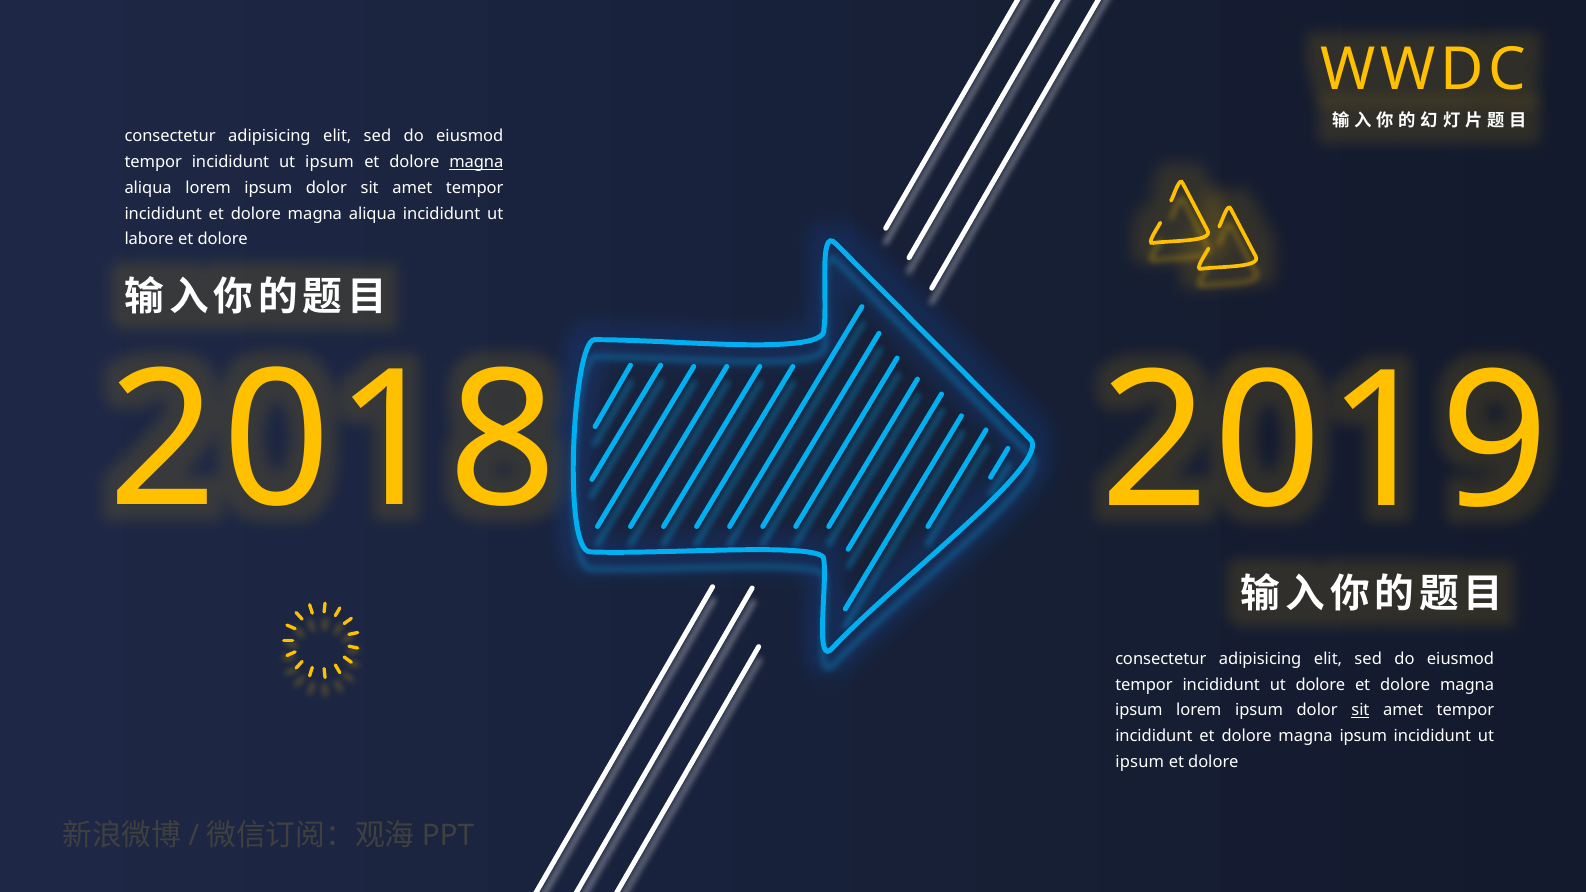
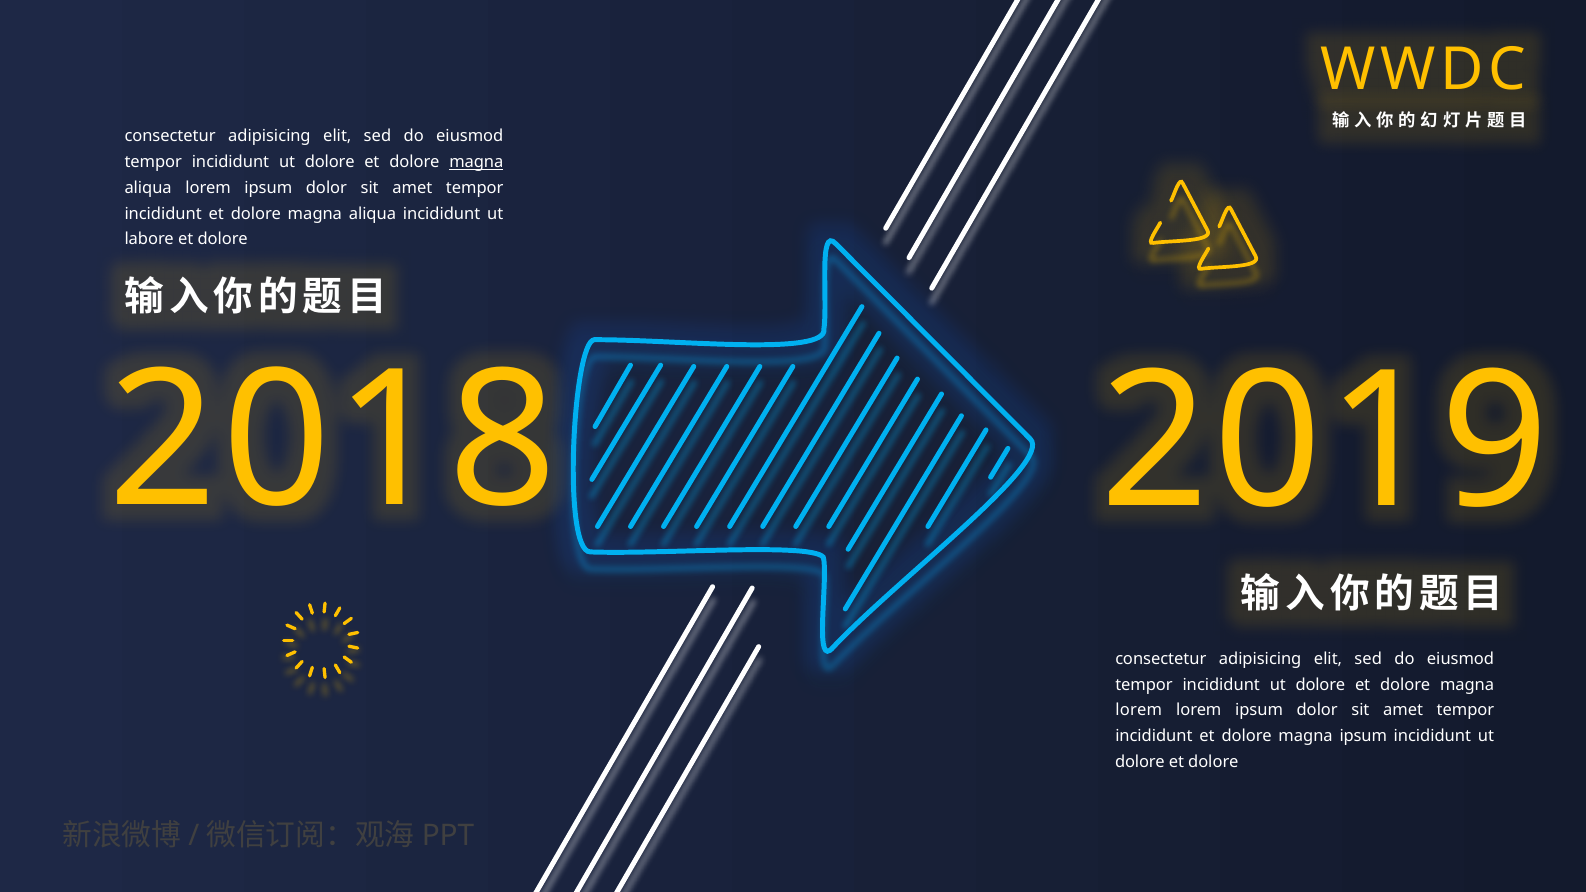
ipsum at (330, 162): ipsum -> dolore
ipsum at (1139, 711): ipsum -> lorem
sit at (1360, 711) underline: present -> none
ipsum at (1140, 762): ipsum -> dolore
